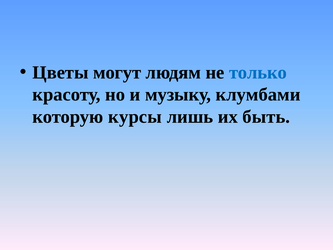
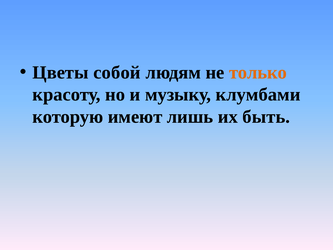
могут: могут -> собой
только colour: blue -> orange
курсы: курсы -> имеют
